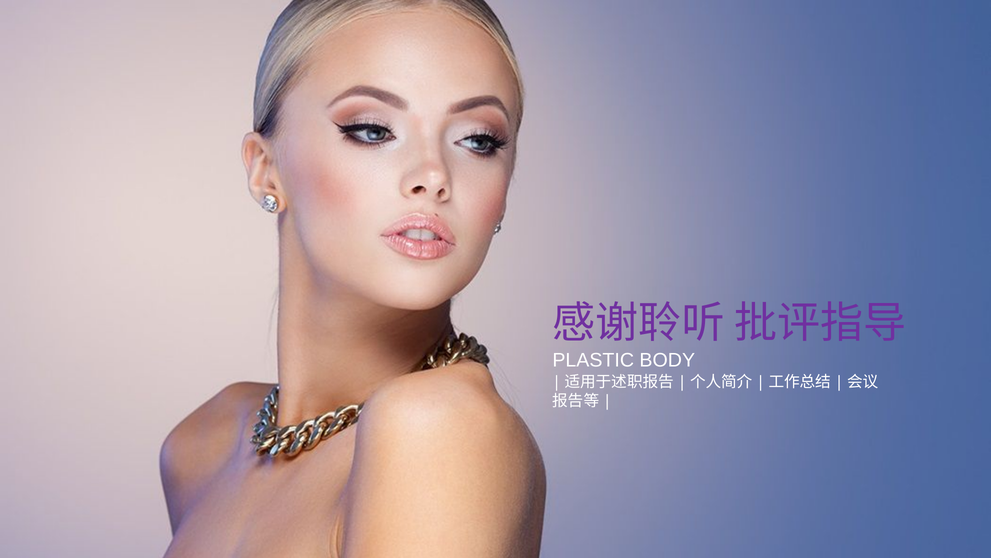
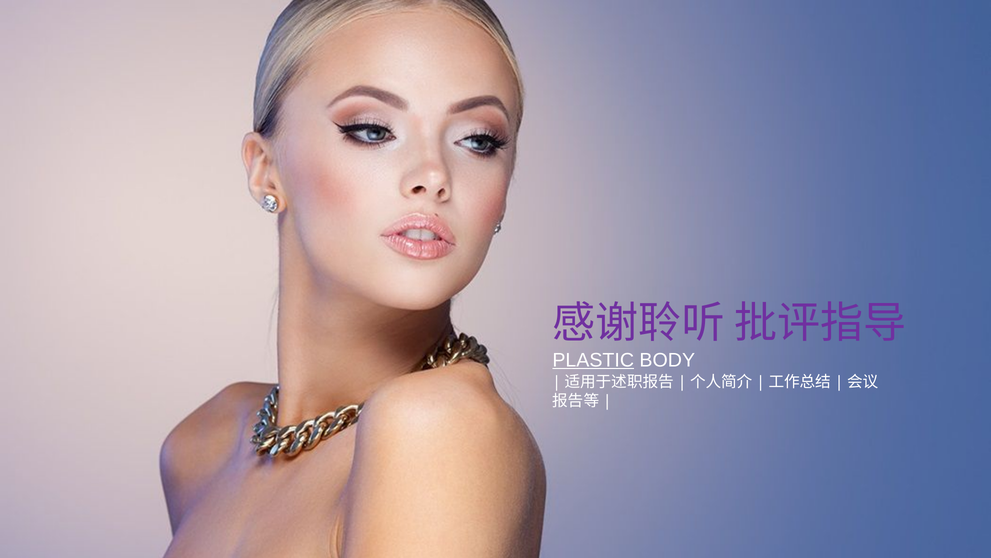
PLASTIC underline: none -> present
